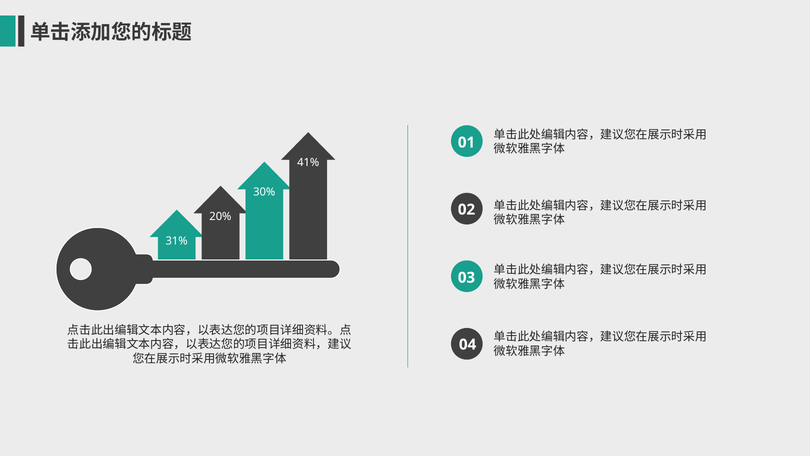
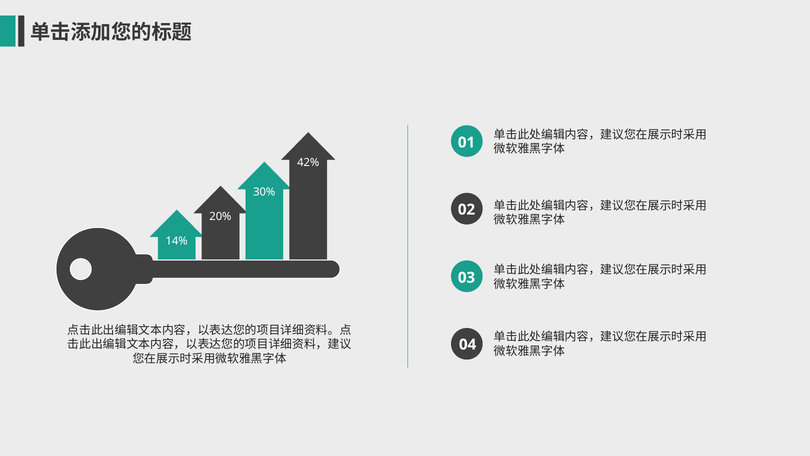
41%: 41% -> 42%
31%: 31% -> 14%
